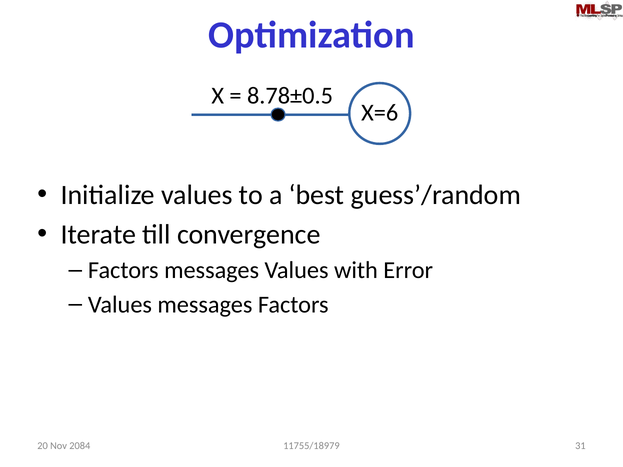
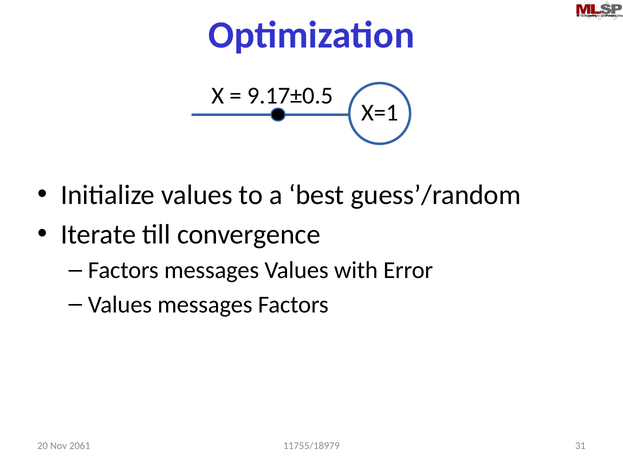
8.78±0.5: 8.78±0.5 -> 9.17±0.5
X=6: X=6 -> X=1
2084: 2084 -> 2061
